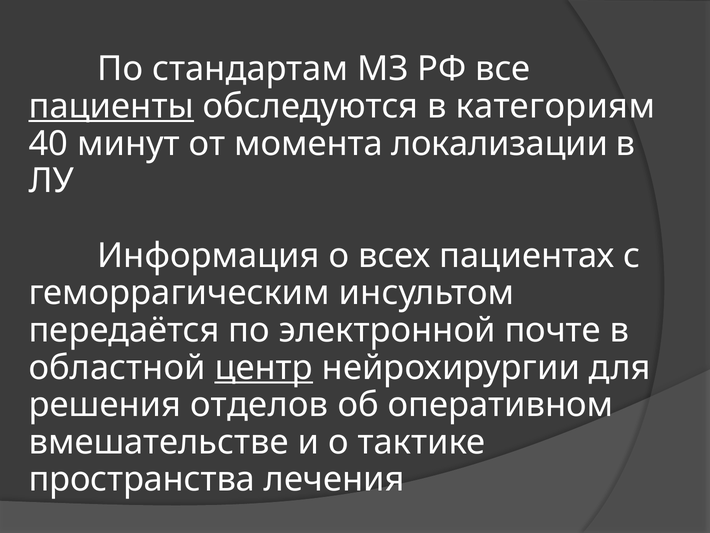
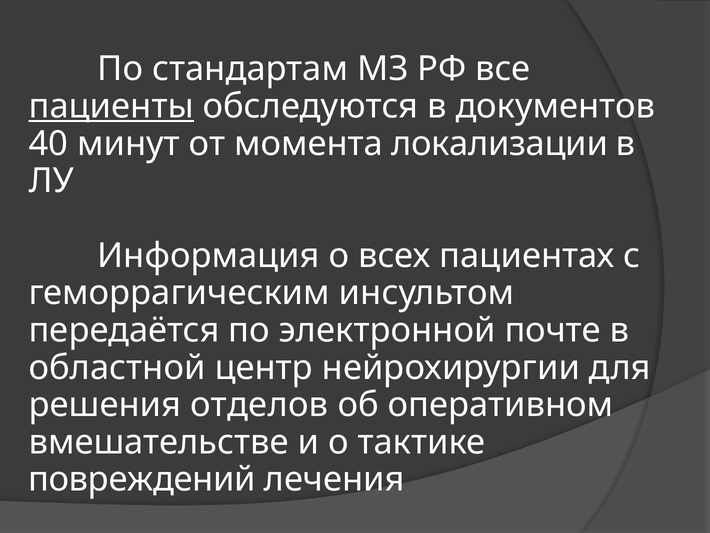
категориям: категориям -> документов
центр underline: present -> none
пространства: пространства -> повреждений
